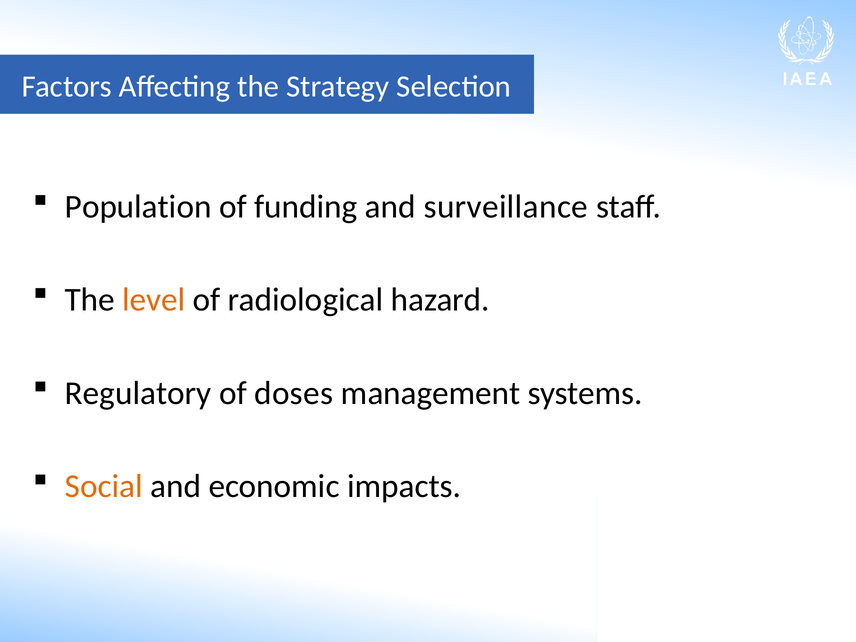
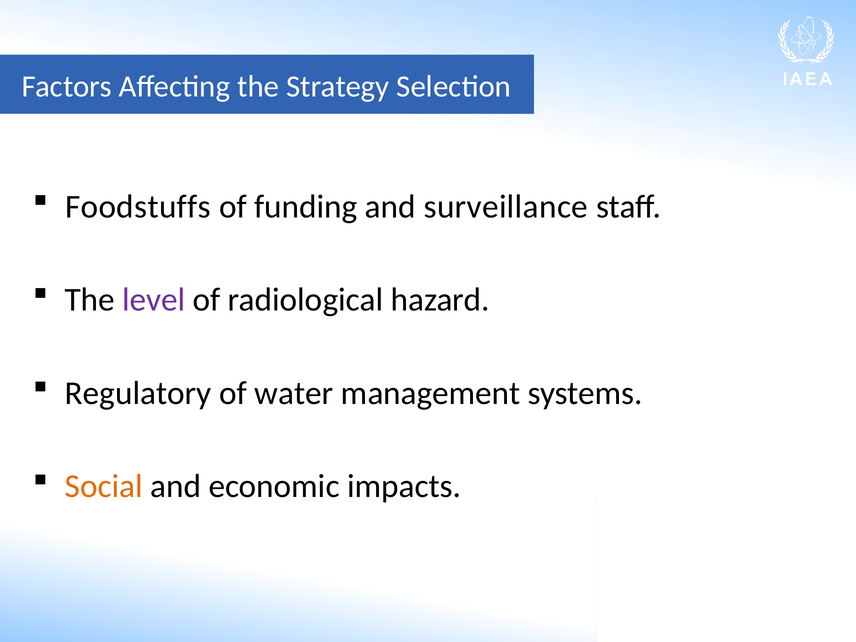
Population: Population -> Foodstuffs
level colour: orange -> purple
doses: doses -> water
